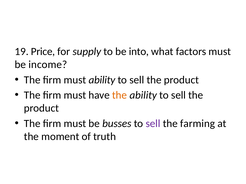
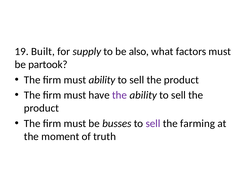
Price: Price -> Built
into: into -> also
income: income -> partook
the at (120, 95) colour: orange -> purple
